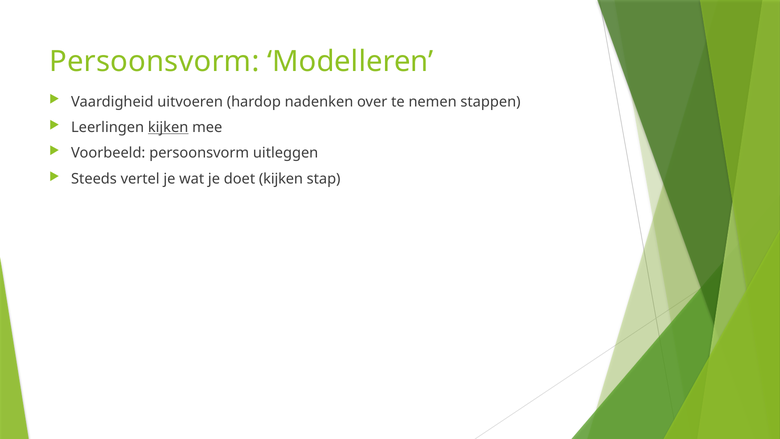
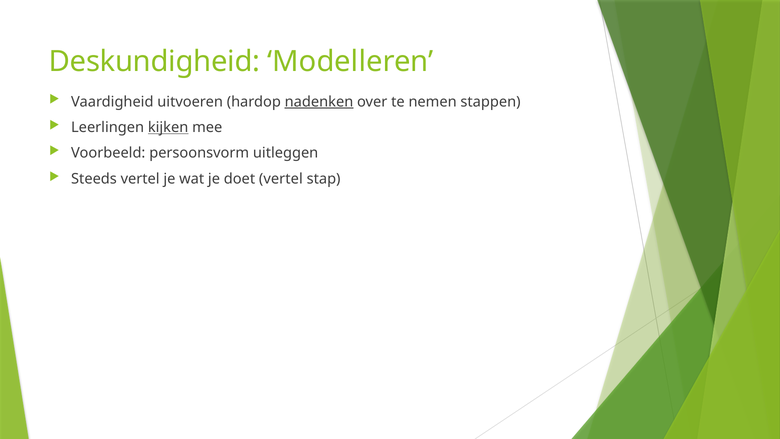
Persoonsvorm at (154, 62): Persoonsvorm -> Deskundigheid
nadenken underline: none -> present
doet kijken: kijken -> vertel
